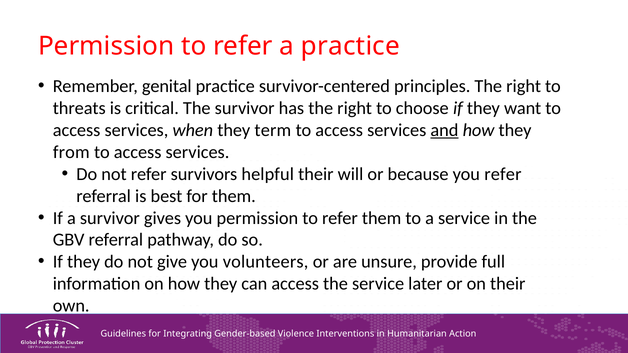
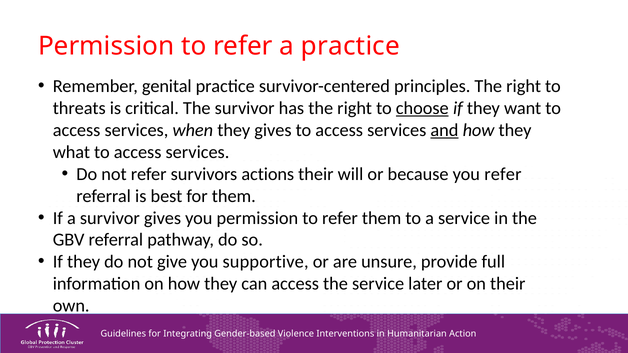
choose underline: none -> present
they term: term -> gives
from: from -> what
helpful: helpful -> actions
volunteers: volunteers -> supportive
